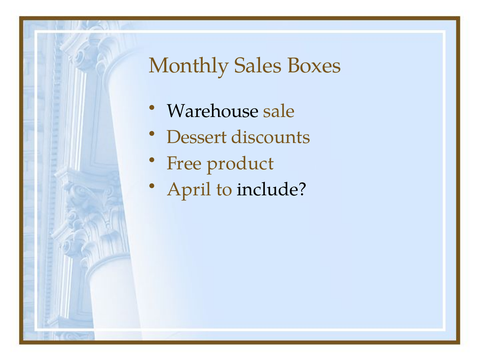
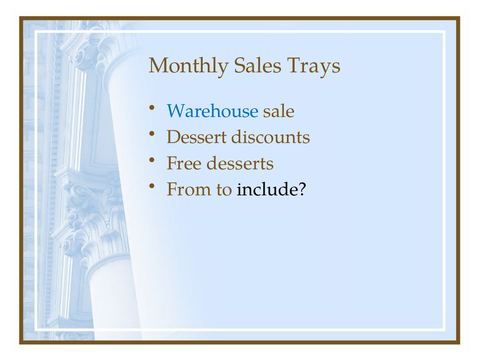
Boxes: Boxes -> Trays
Warehouse colour: black -> blue
product: product -> desserts
April: April -> From
